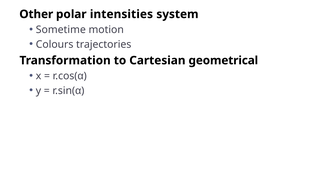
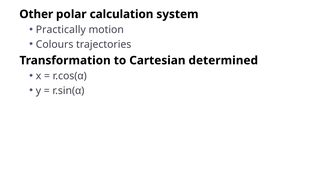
intensities: intensities -> calculation
Sometime: Sometime -> Practically
geometrical: geometrical -> determined
